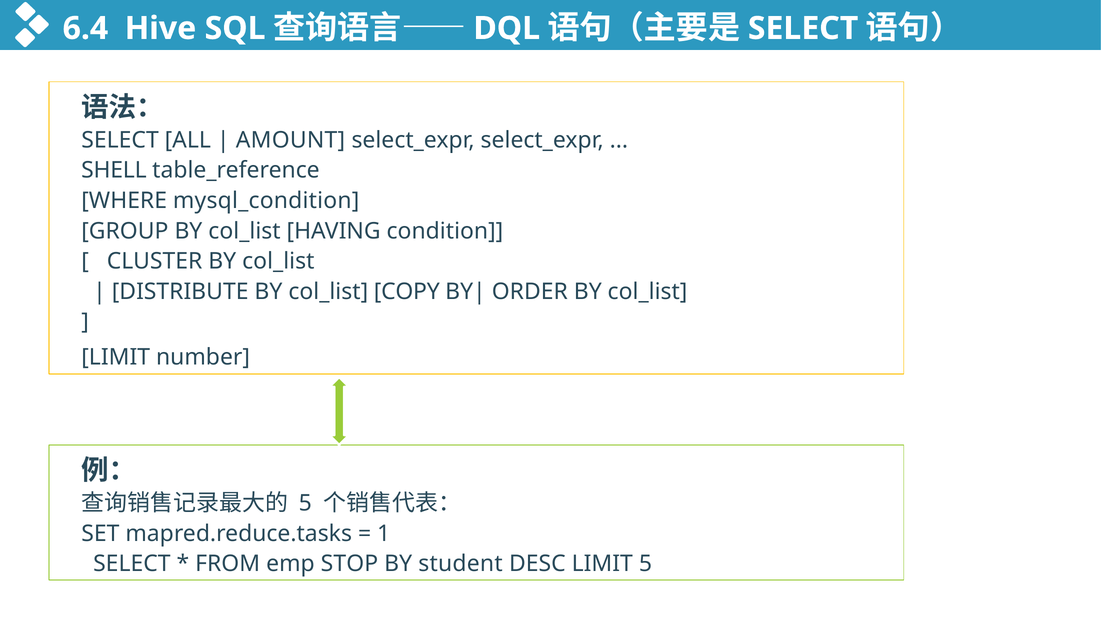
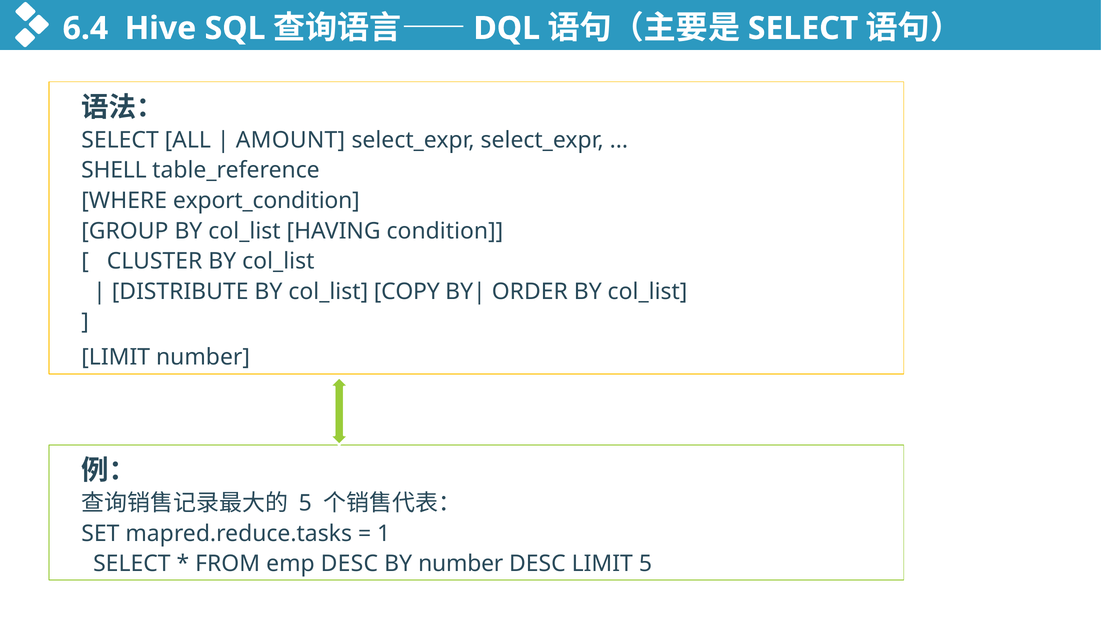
mysql_condition: mysql_condition -> export_condition
emp STOP: STOP -> DESC
BY student: student -> number
